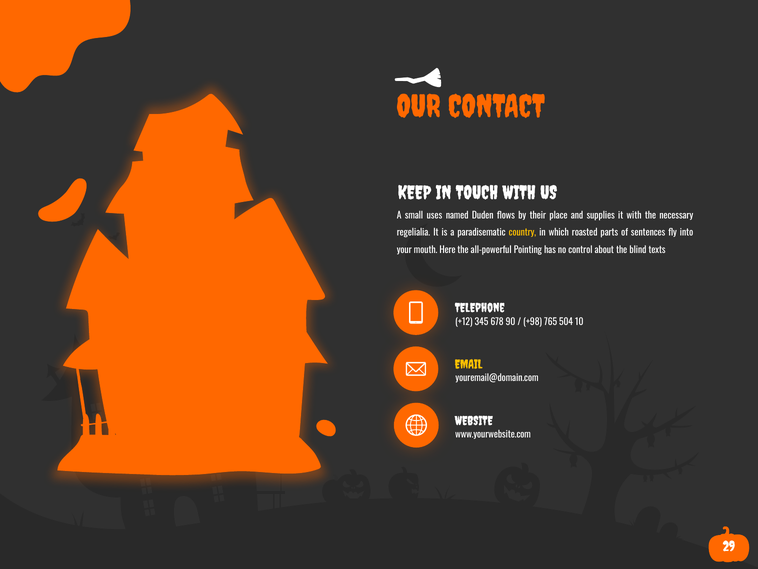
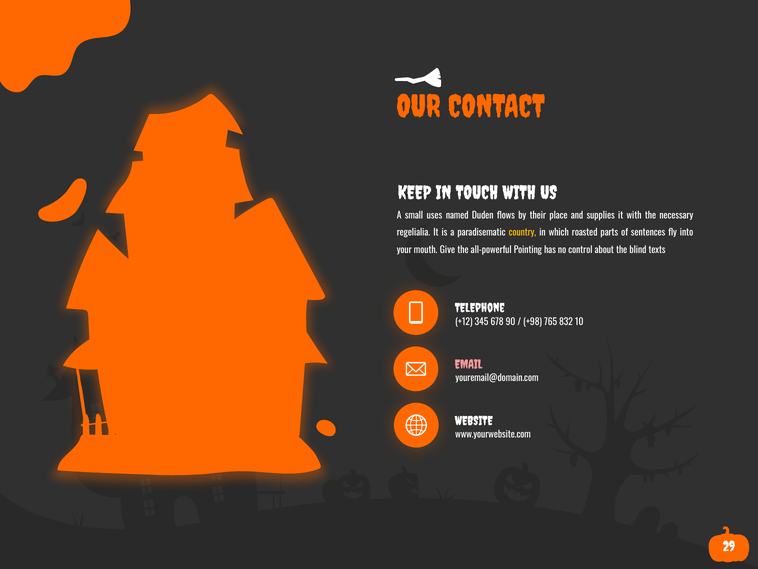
Here: Here -> Give
504: 504 -> 832
EMAIL colour: yellow -> pink
